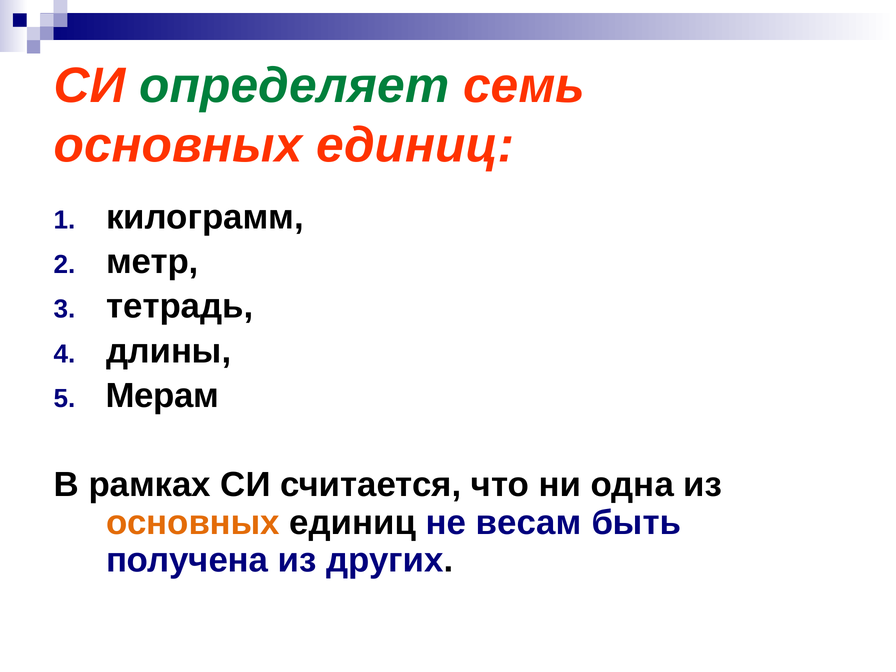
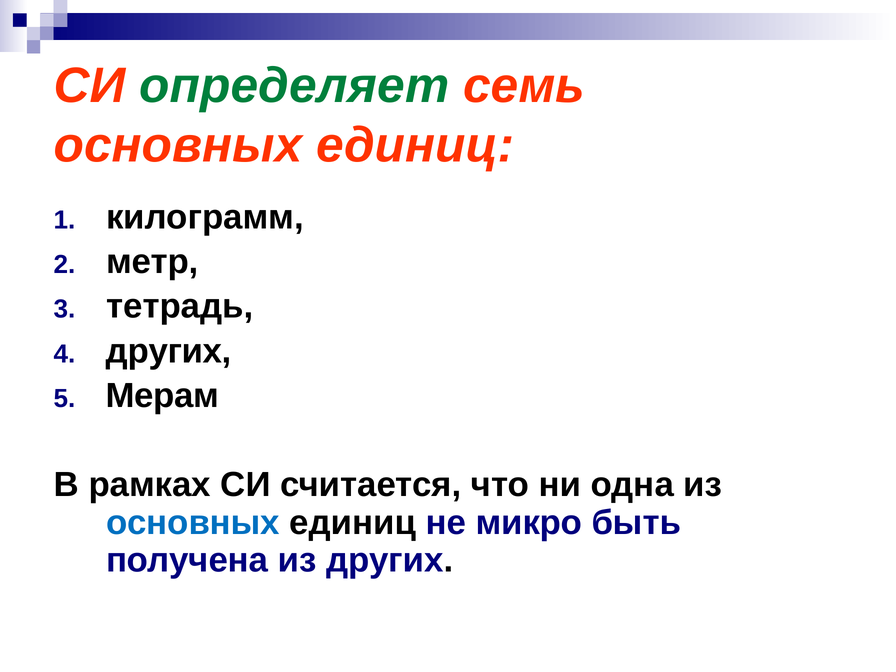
длины at (169, 351): длины -> других
основных at (193, 523) colour: orange -> blue
весам: весам -> микро
